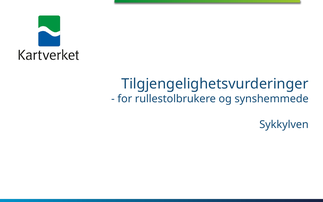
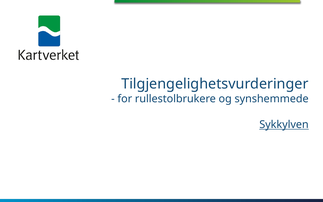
Sykkylven underline: none -> present
